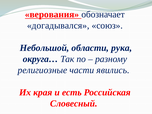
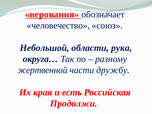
догадывался: догадывался -> человечество
религиозные: религиозные -> жертвенной
явились: явились -> дружбу
Словесный: Словесный -> Продолжи
